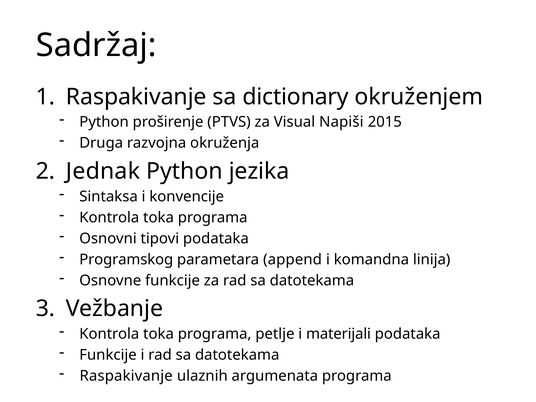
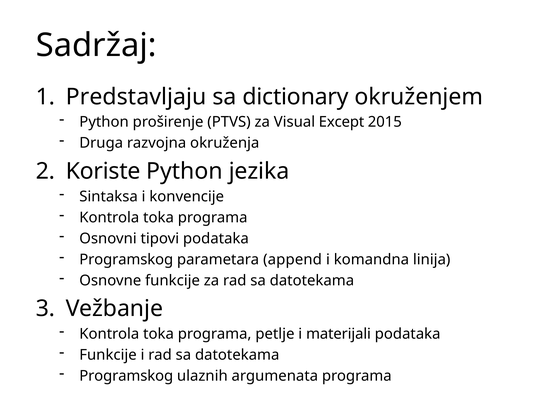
Raspakivanje at (136, 97): Raspakivanje -> Predstavljaju
Napiši: Napiši -> Except
Jednak: Jednak -> Koriste
Raspakivanje at (126, 376): Raspakivanje -> Programskog
